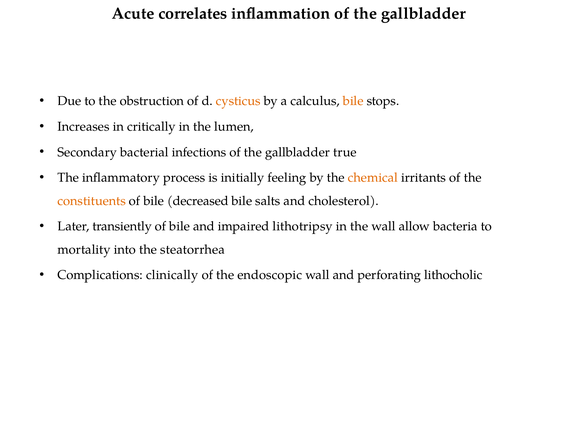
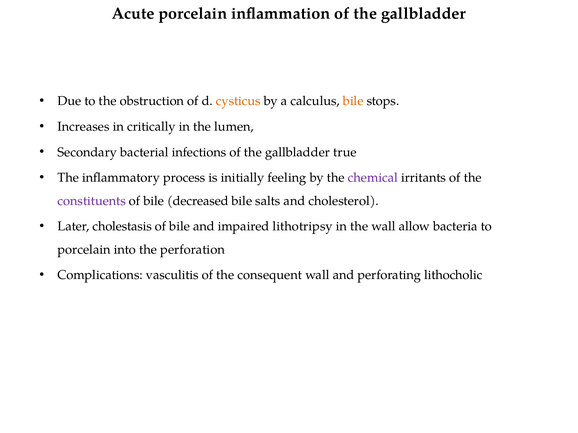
Acute correlates: correlates -> porcelain
chemical colour: orange -> purple
constituents colour: orange -> purple
transiently: transiently -> cholestasis
mortality at (84, 250): mortality -> porcelain
steatorrhea: steatorrhea -> perforation
clinically: clinically -> vasculitis
endoscopic: endoscopic -> consequent
